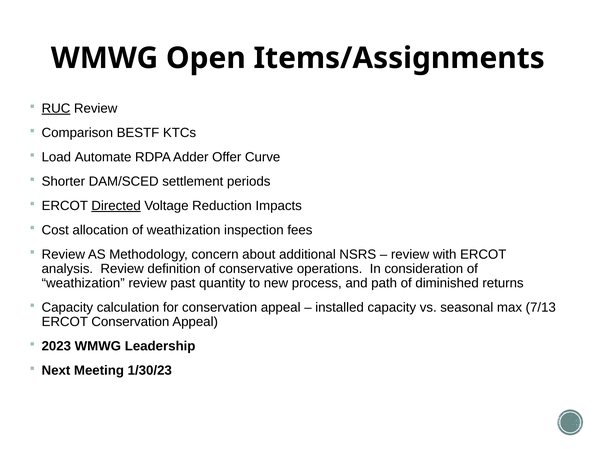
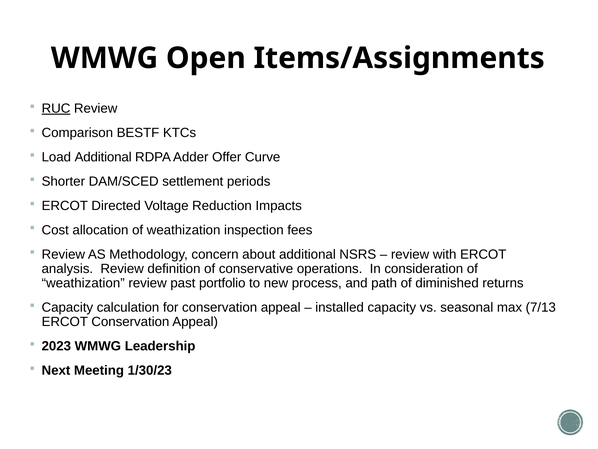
Load Automate: Automate -> Additional
Directed underline: present -> none
quantity: quantity -> portfolio
